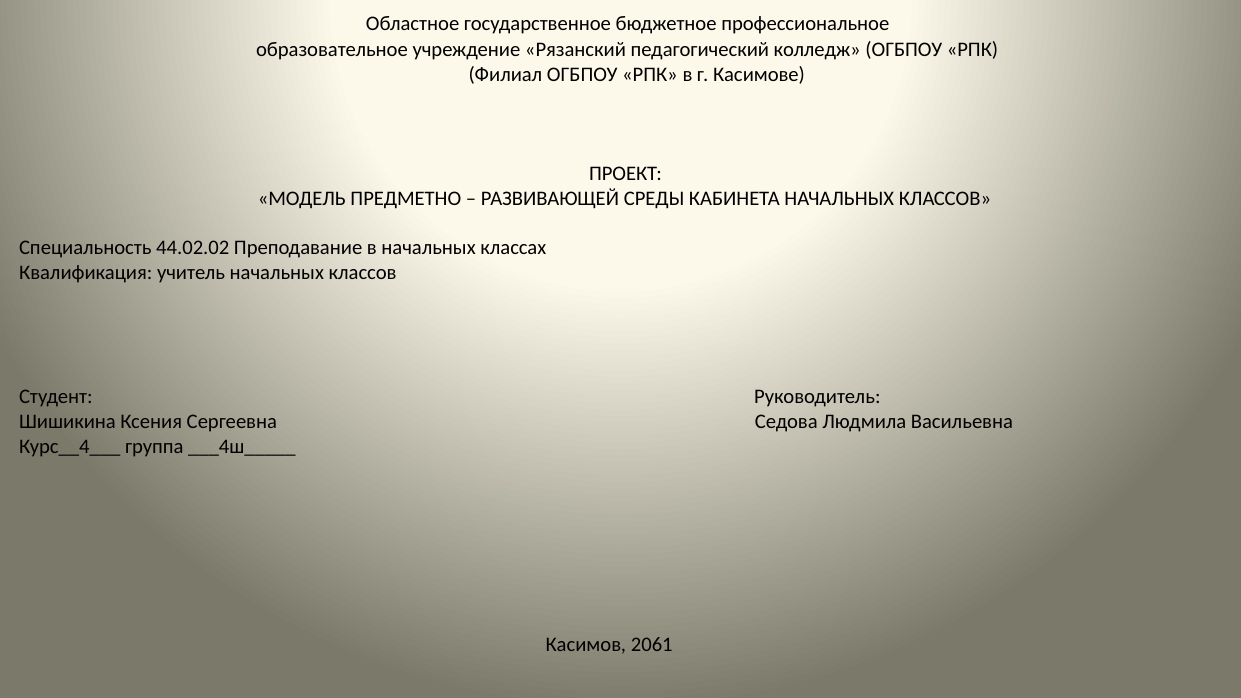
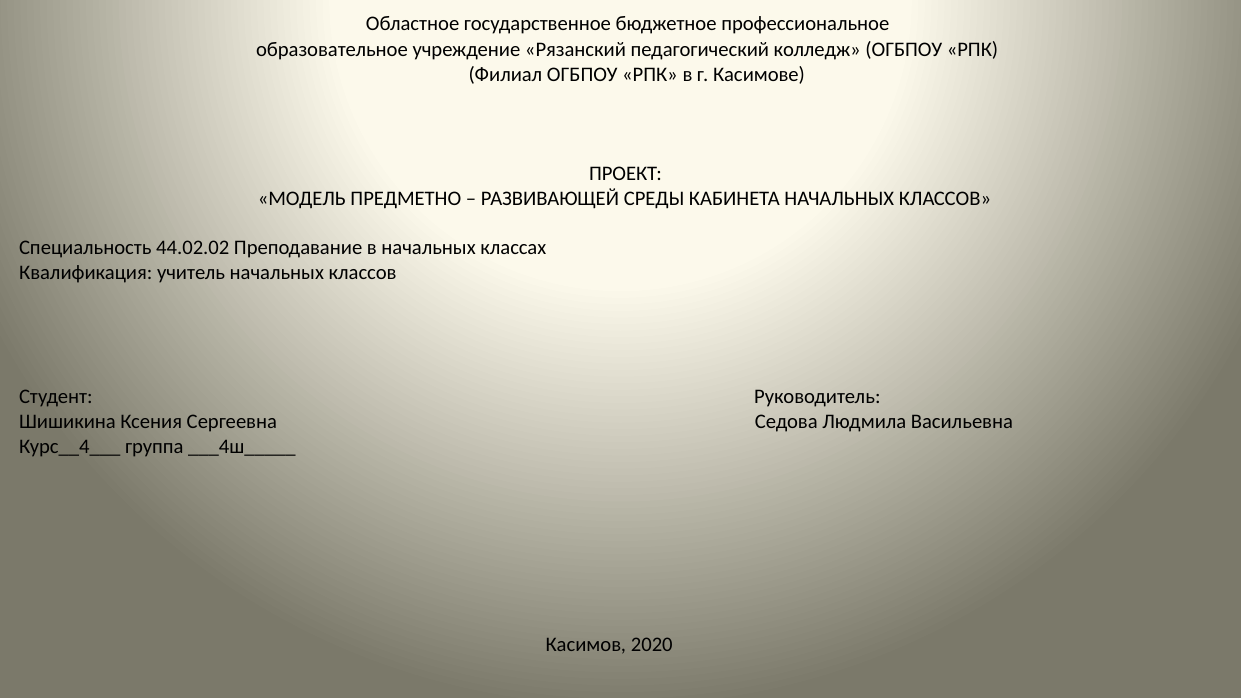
2061: 2061 -> 2020
